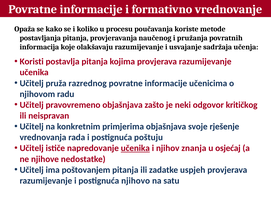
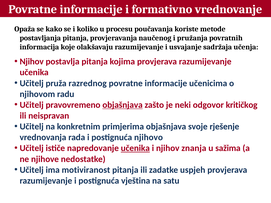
Koristi at (32, 62): Koristi -> Njihov
objašnjava at (123, 105) underline: none -> present
poštuju: poštuju -> njihovo
osjećaj: osjećaj -> sažima
poštovanjem: poštovanjem -> motiviranost
njihovo: njihovo -> vještina
